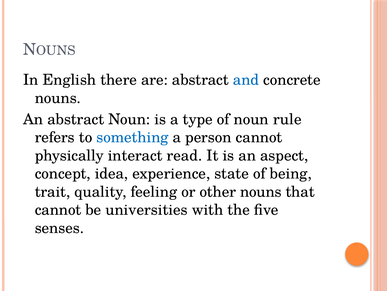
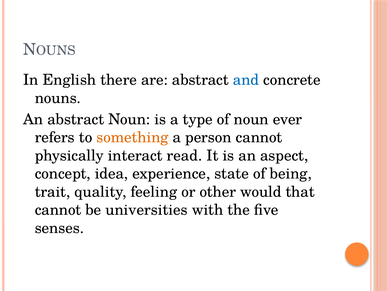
rule: rule -> ever
something colour: blue -> orange
other nouns: nouns -> would
